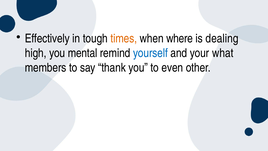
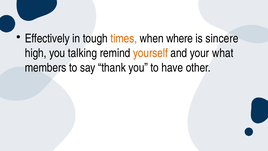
dealing: dealing -> sincere
mental: mental -> talking
yourself colour: blue -> orange
even: even -> have
